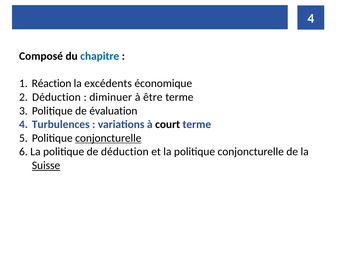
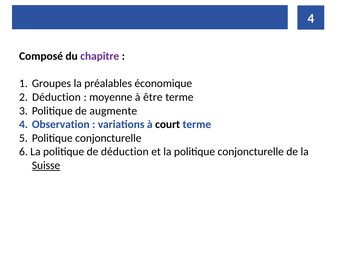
chapitre colour: blue -> purple
Réaction: Réaction -> Groupes
excédents: excédents -> préalables
diminuer: diminuer -> moyenne
évaluation: évaluation -> augmente
Turbulences: Turbulences -> Observation
conjoncturelle at (108, 138) underline: present -> none
